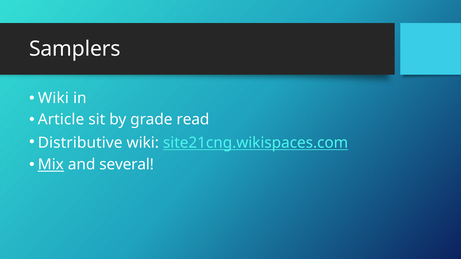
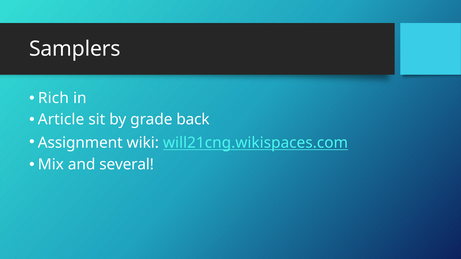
Wiki at (53, 98): Wiki -> Rich
read: read -> back
Distributive: Distributive -> Assignment
site21cng.wikispaces.com: site21cng.wikispaces.com -> will21cng.wikispaces.com
Mix underline: present -> none
